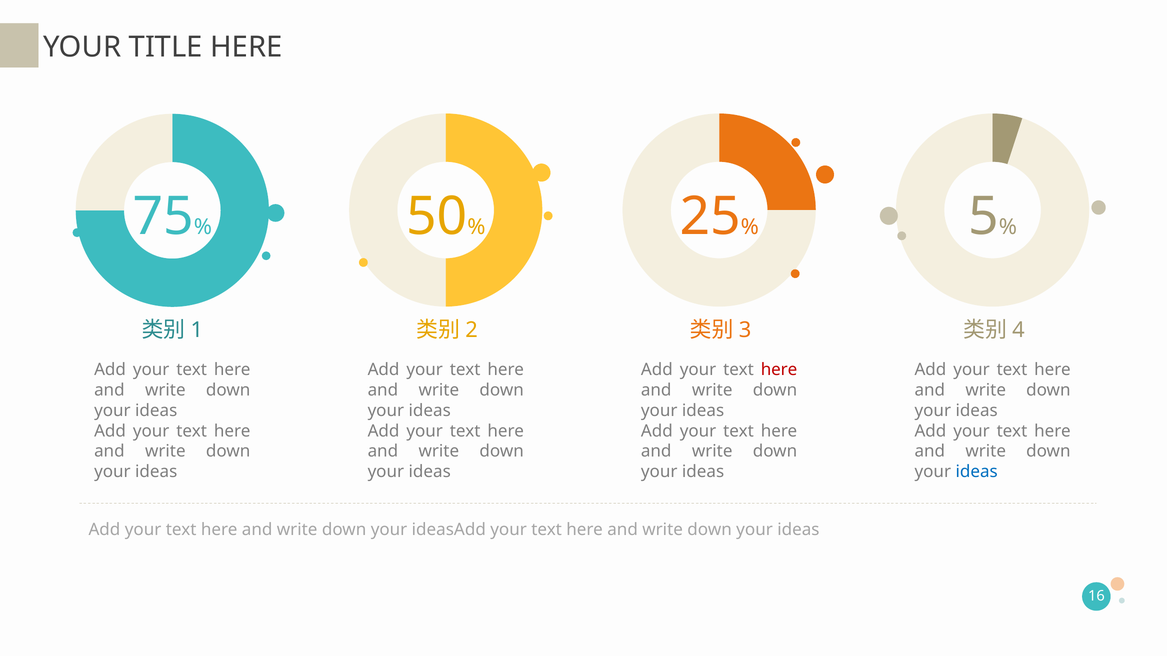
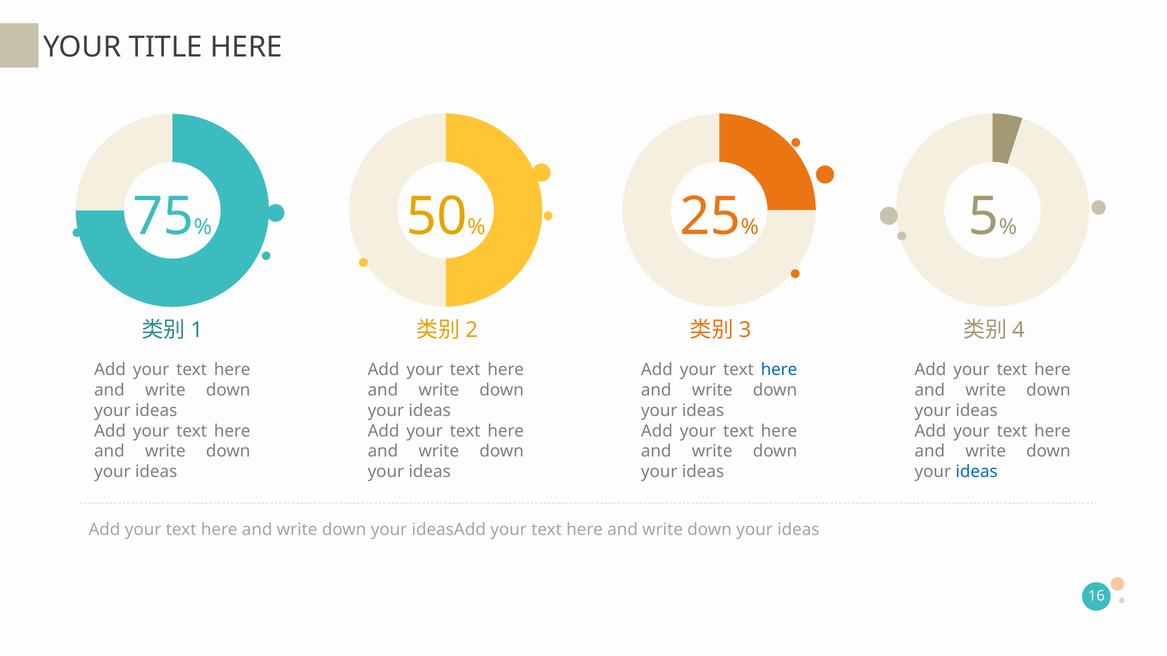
here at (779, 370) colour: red -> blue
